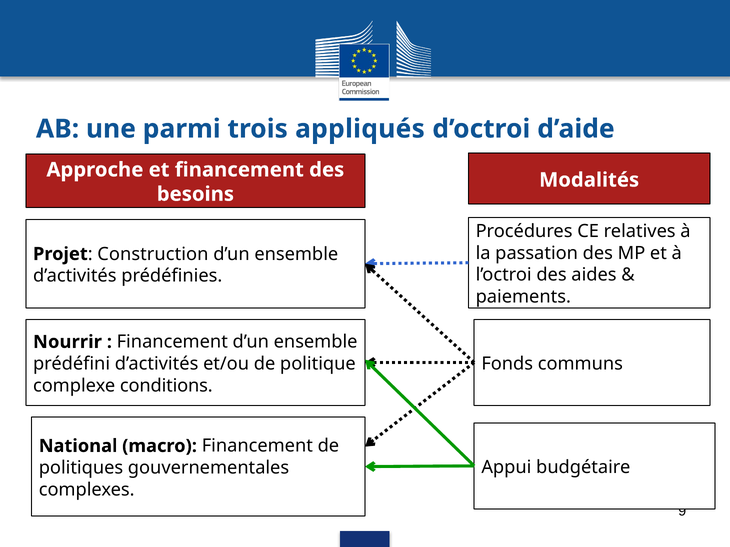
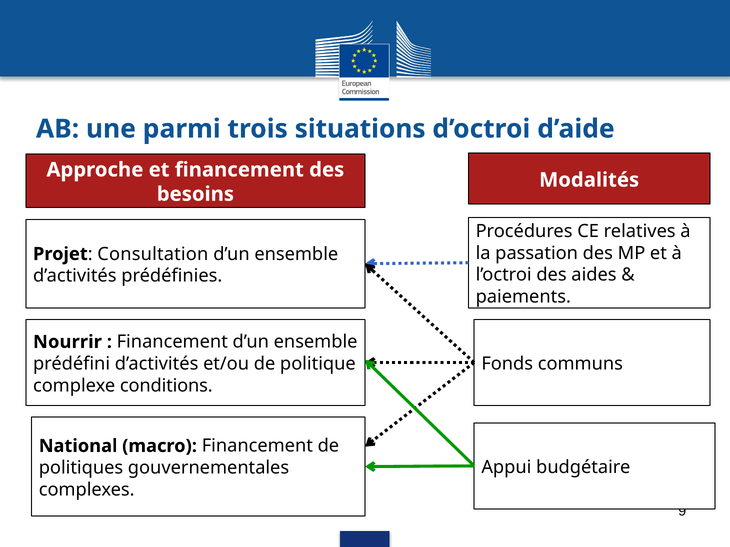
appliqués: appliqués -> situations
Construction: Construction -> Consultation
